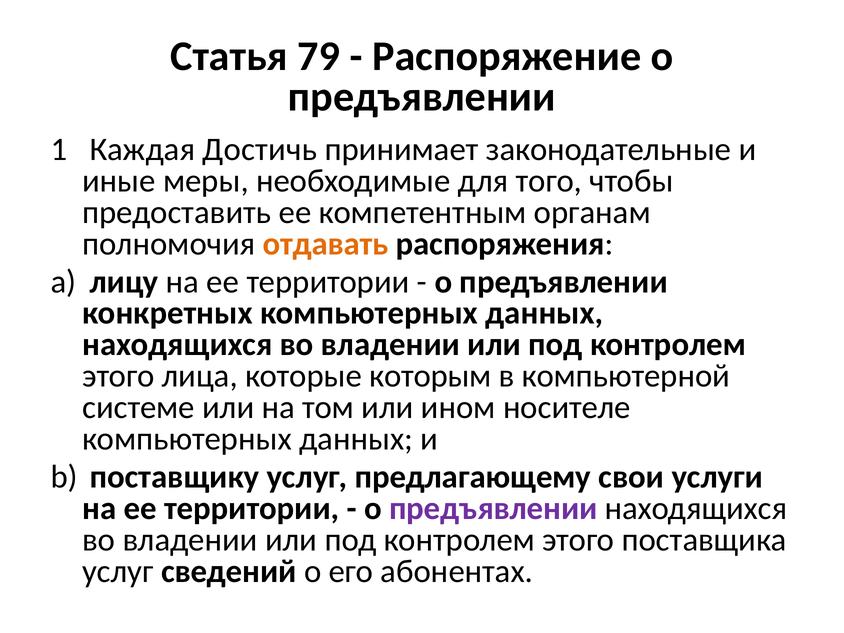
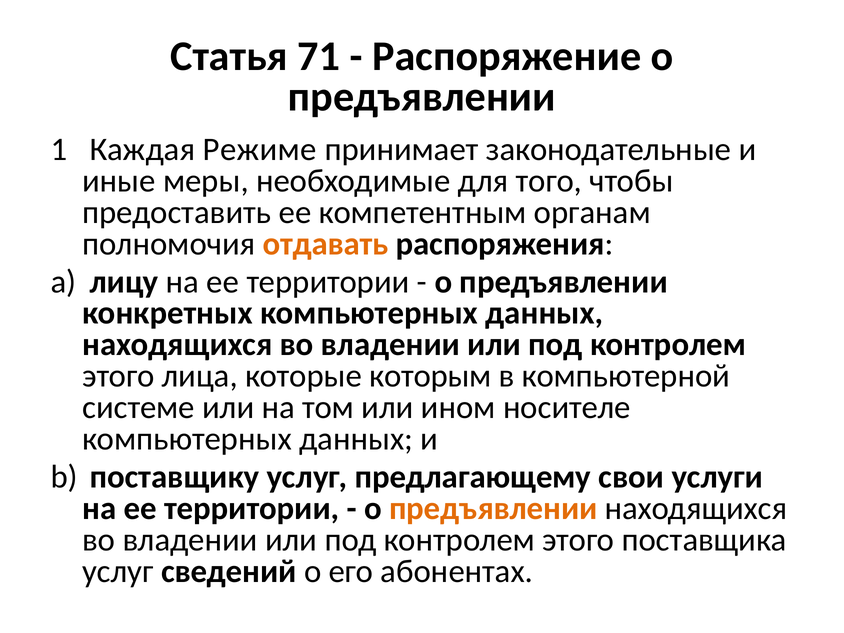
79: 79 -> 71
Достичь: Достичь -> Режиме
предъявлении at (493, 508) colour: purple -> orange
